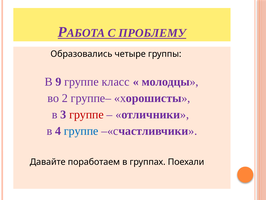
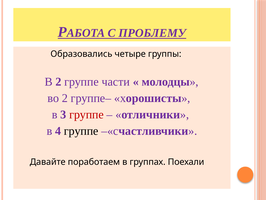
В 9: 9 -> 2
класс: класс -> части
группе at (81, 131) colour: blue -> black
